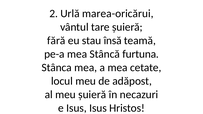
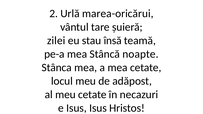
fără: fără -> zilei
furtuna: furtuna -> noapte
meu șuieră: șuieră -> cetate
